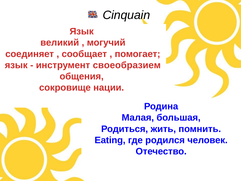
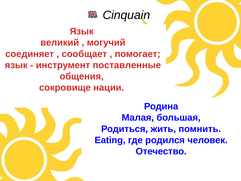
своеобразием: своеобразием -> поставленные
